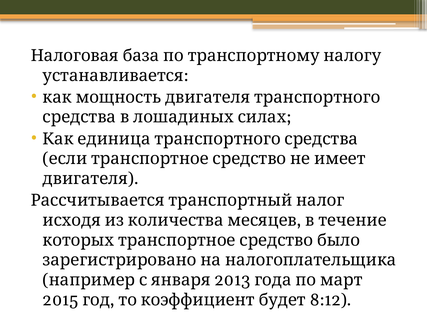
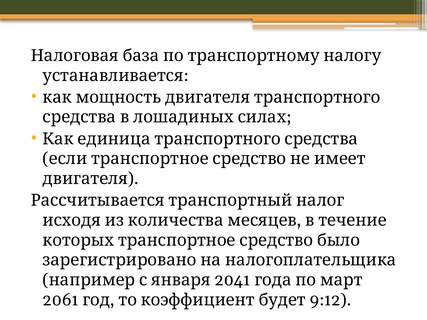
2013: 2013 -> 2041
2015: 2015 -> 2061
8:12: 8:12 -> 9:12
